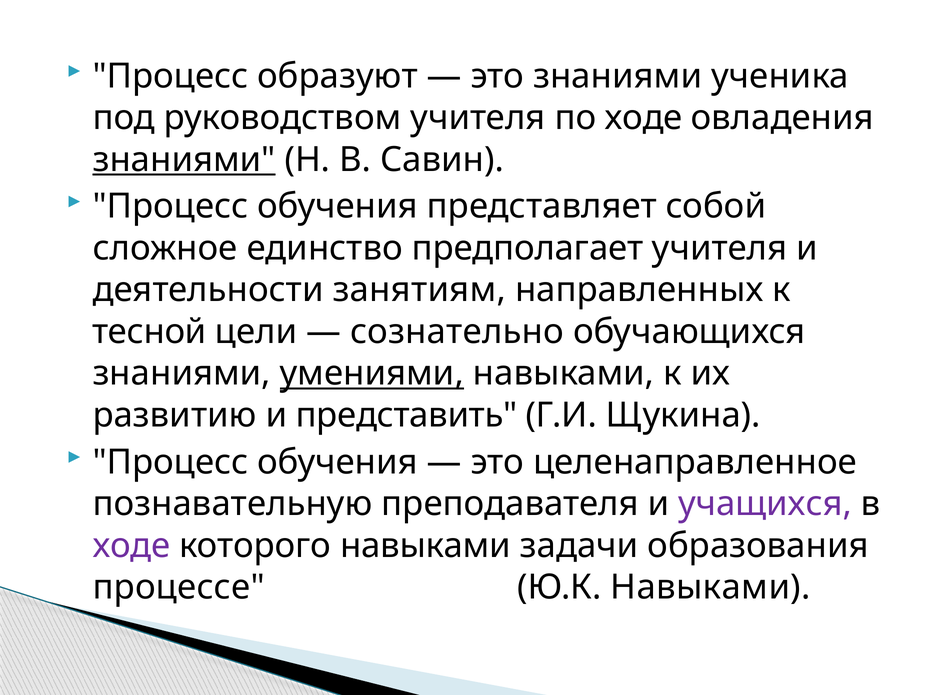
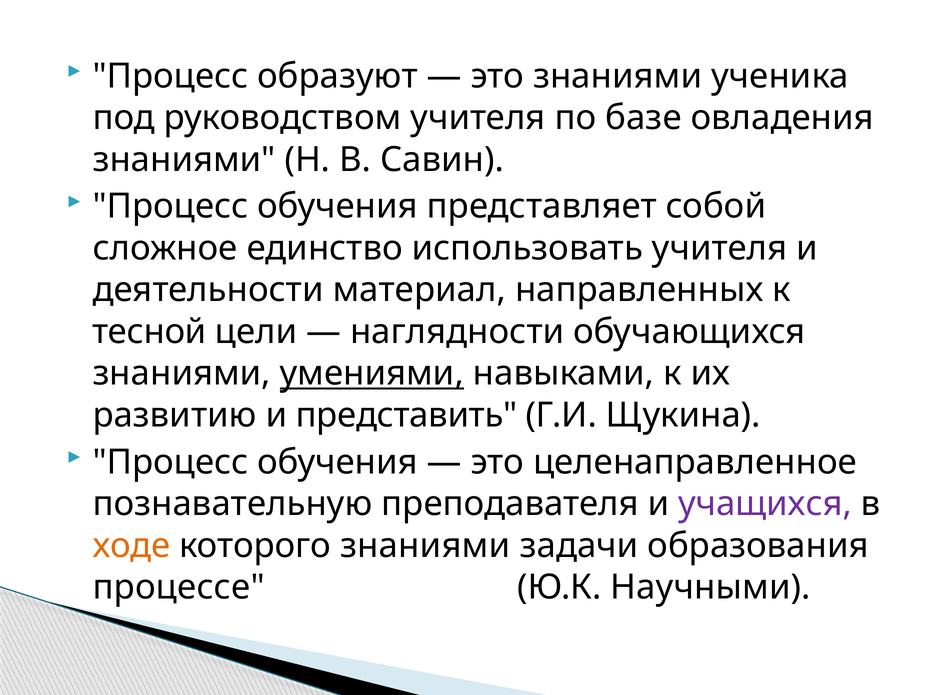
по ходе: ходе -> базе
знаниями at (184, 160) underline: present -> none
предполагает: предполагает -> использовать
занятиям: занятиям -> материал
сознательно: сознательно -> наглядности
ходе at (131, 546) colour: purple -> orange
которого навыками: навыками -> знаниями
Ю.К Навыками: Навыками -> Научными
